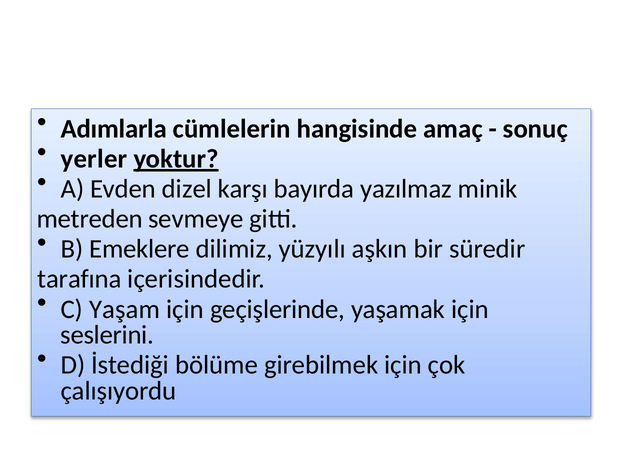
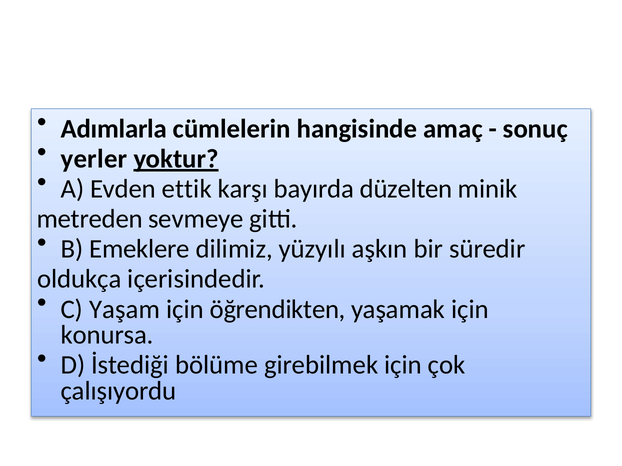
dizel: dizel -> ettik
yazılmaz: yazılmaz -> düzelten
tarafına: tarafına -> oldukça
geçişlerinde: geçişlerinde -> öğrendikten
seslerini: seslerini -> konursa
